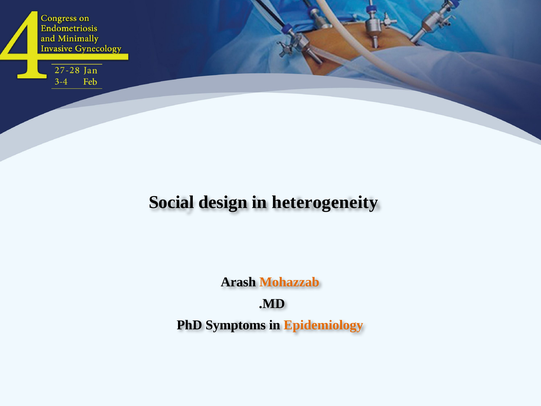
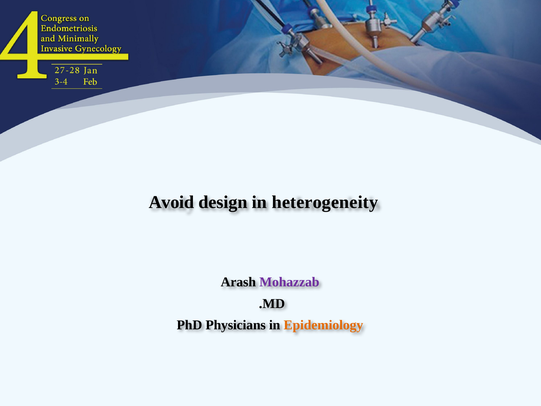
Social: Social -> Avoid
Mohazzab colour: orange -> purple
Symptoms: Symptoms -> Physicians
